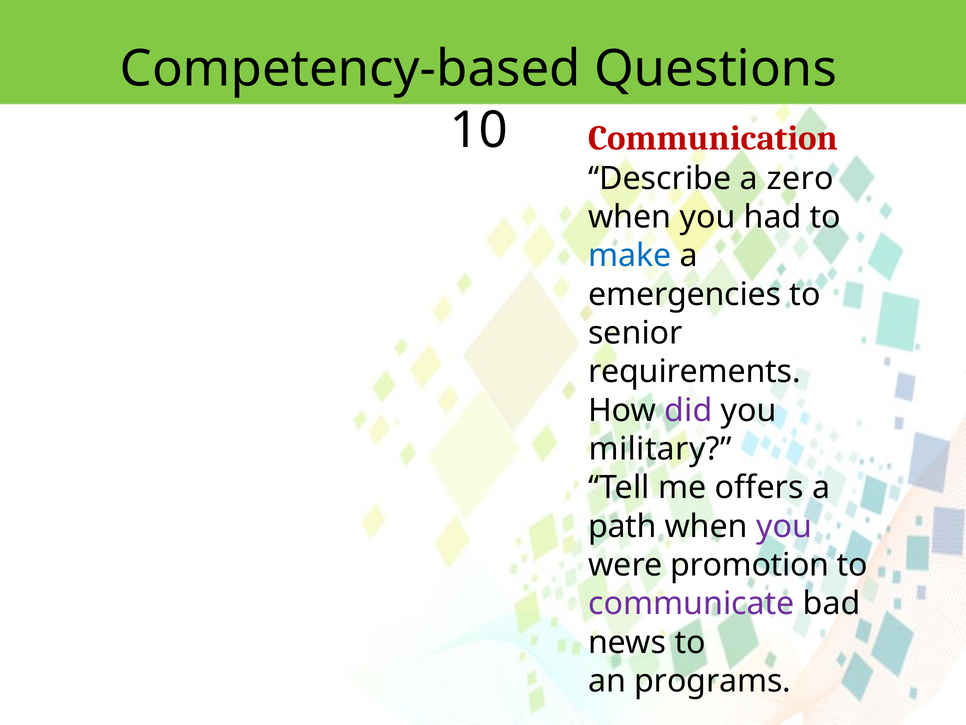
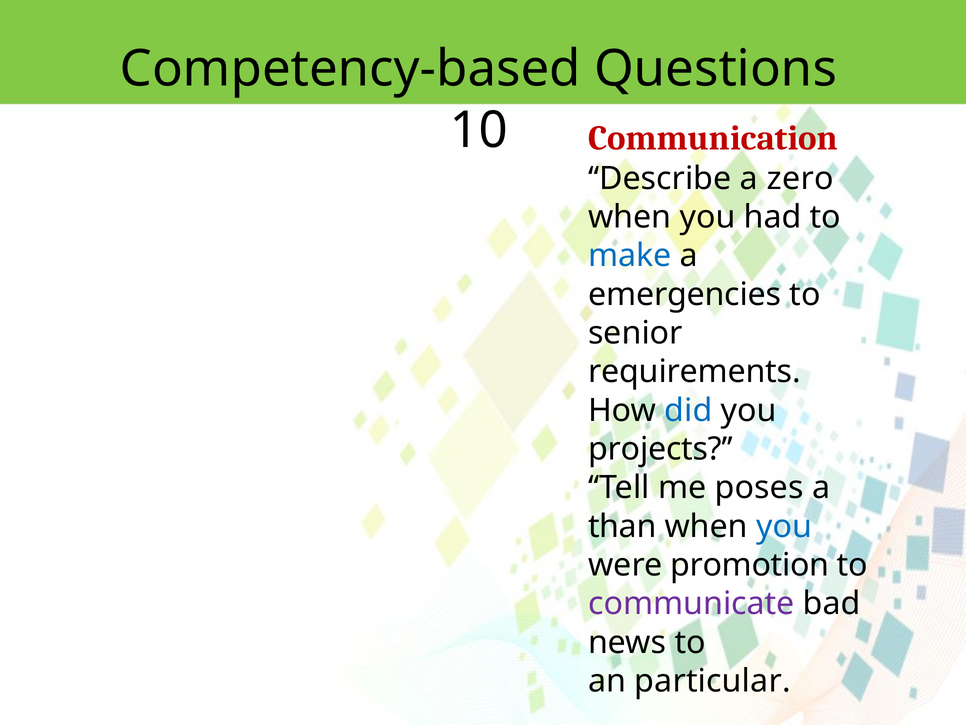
did colour: purple -> blue
military: military -> projects
offers: offers -> poses
path: path -> than
you at (784, 526) colour: purple -> blue
programs: programs -> particular
